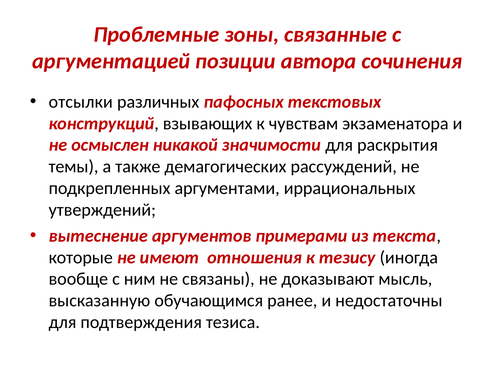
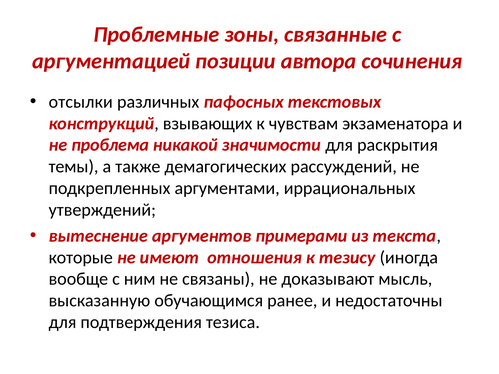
осмыслен: осмыслен -> проблема
